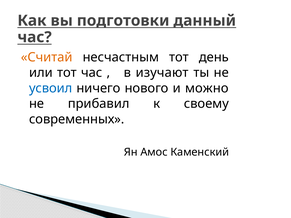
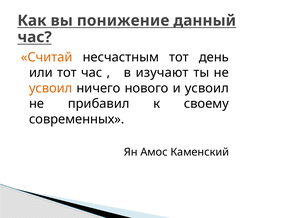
подготовки: подготовки -> понижение
усвоил at (51, 88) colour: blue -> orange
и можно: можно -> усвоил
